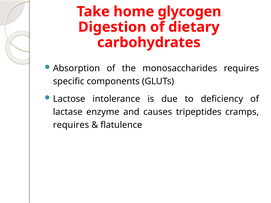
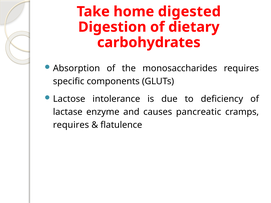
glycogen: glycogen -> digested
tripeptides: tripeptides -> pancreatic
